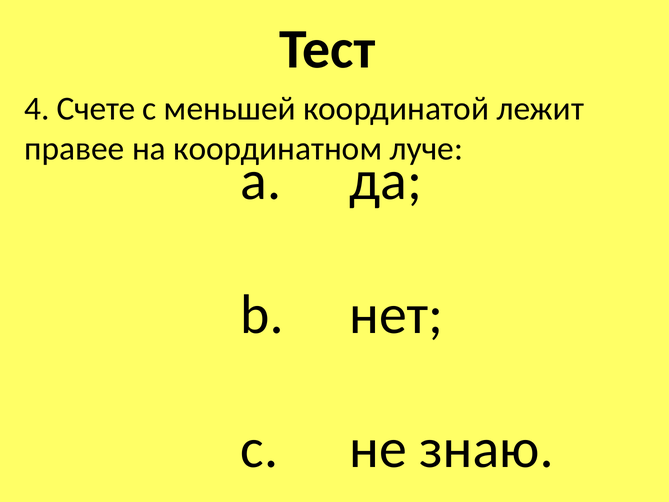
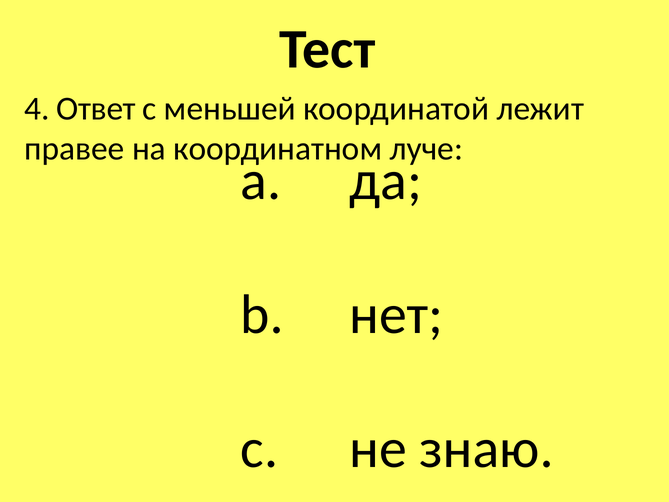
Счете: Счете -> Ответ
